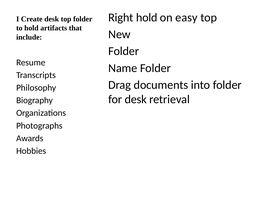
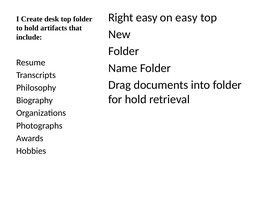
Right hold: hold -> easy
for desk: desk -> hold
